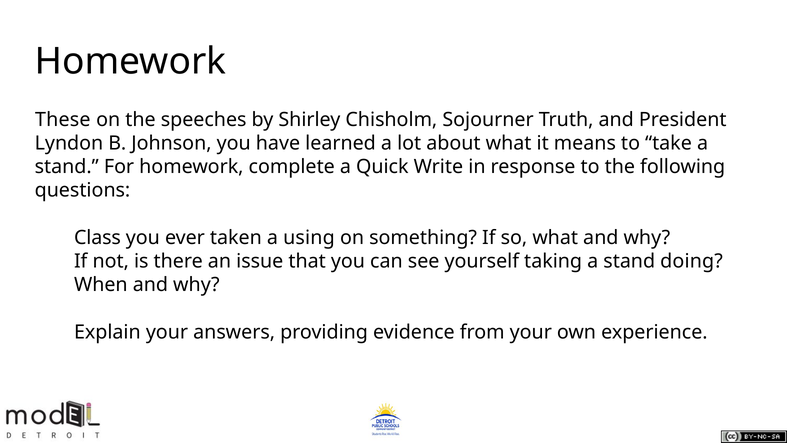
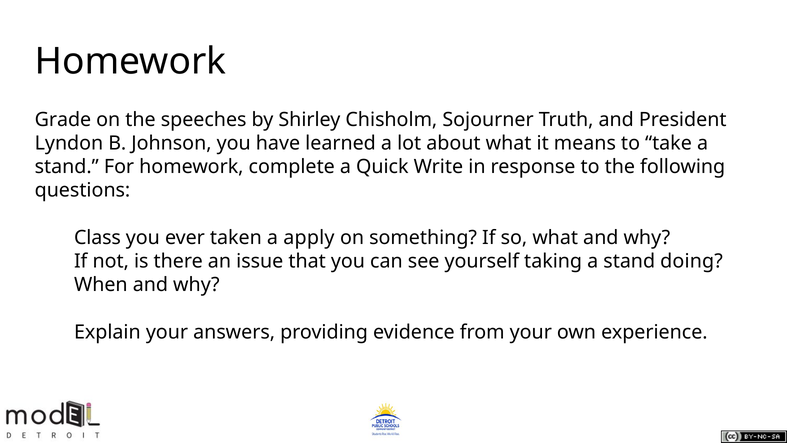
These: These -> Grade
using: using -> apply
